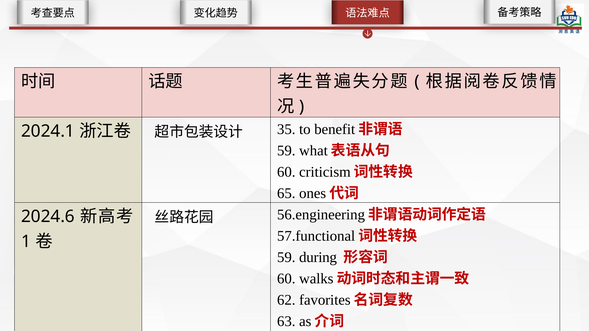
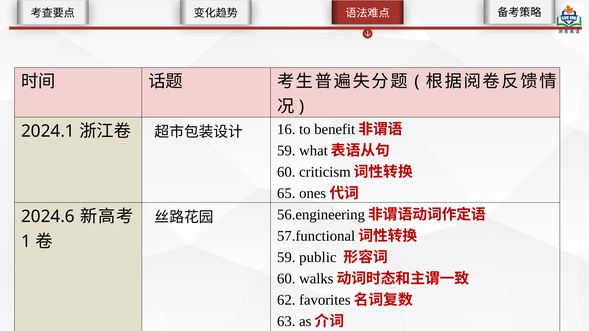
35: 35 -> 16
during: during -> public
